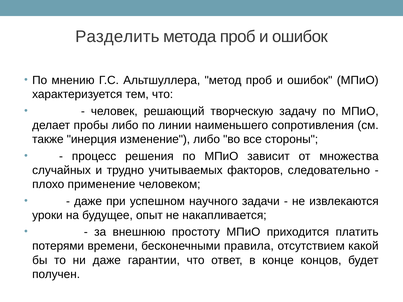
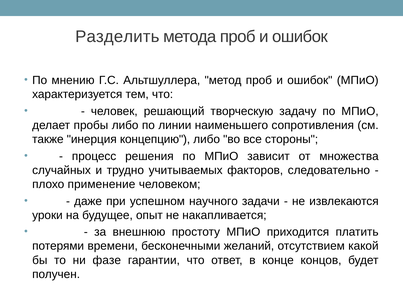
изменение: изменение -> концепцию
правила: правила -> желаний
ни даже: даже -> фазе
